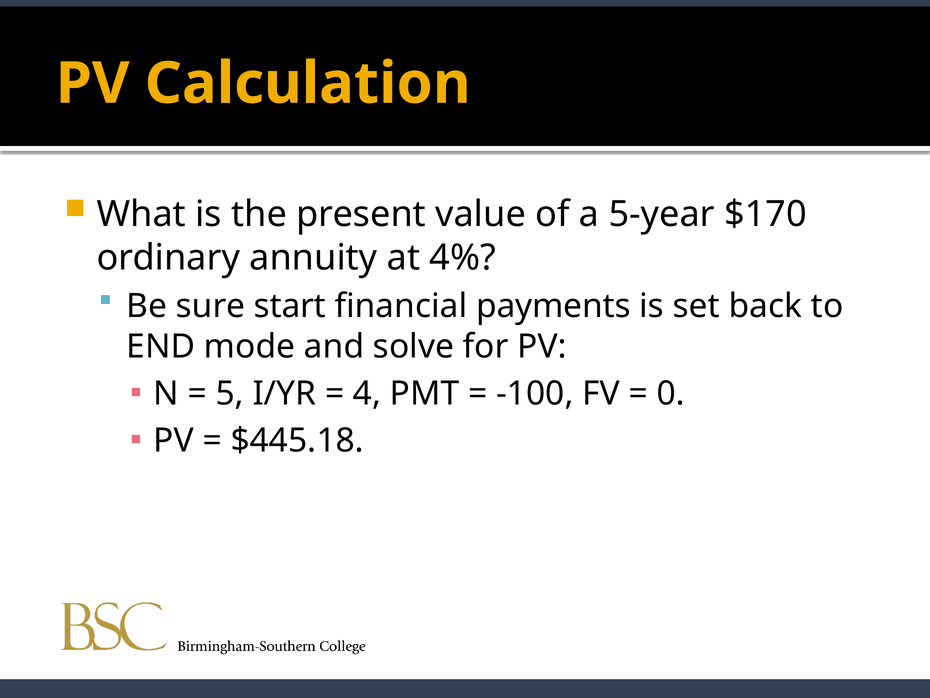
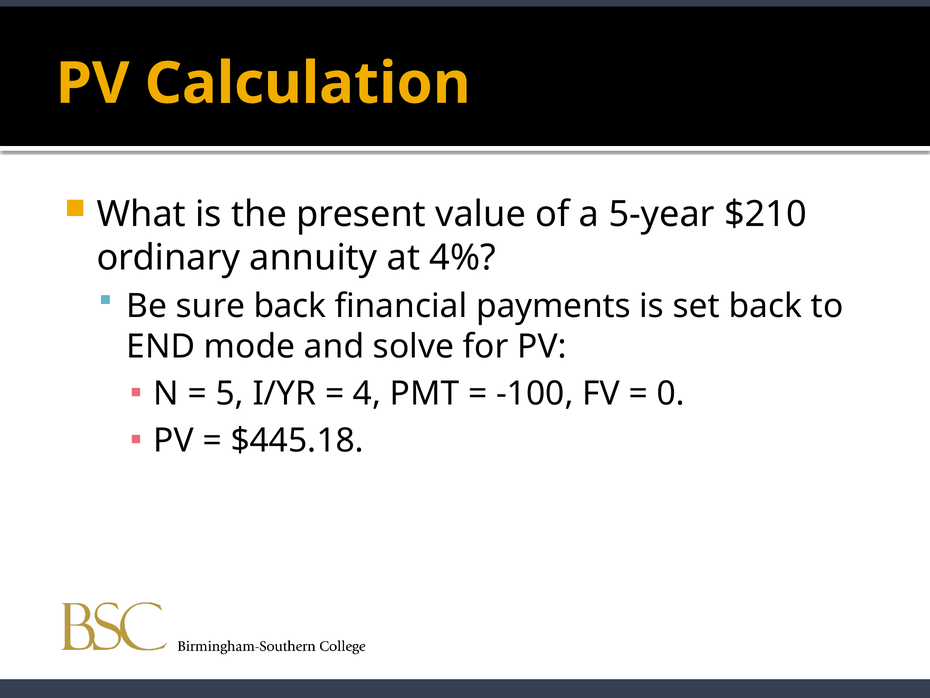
$170: $170 -> $210
sure start: start -> back
